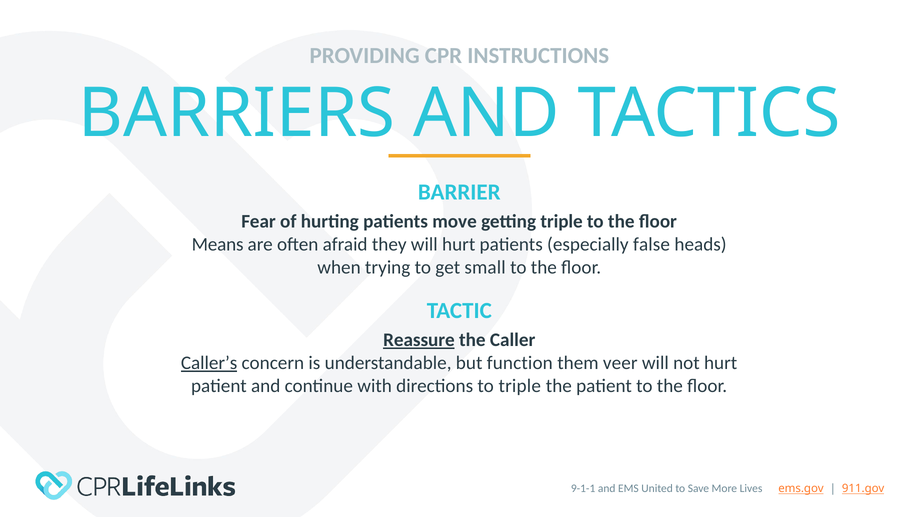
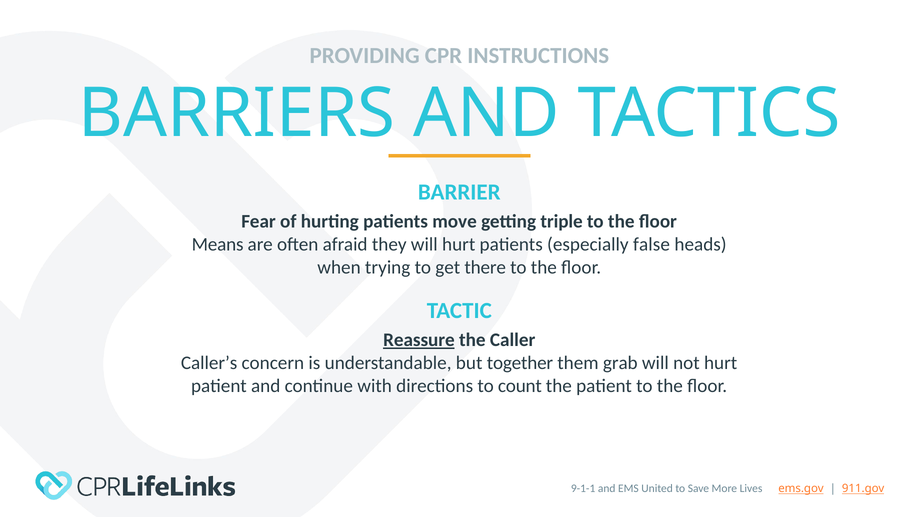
small: small -> there
Caller’s underline: present -> none
function: function -> together
veer: veer -> grab
to triple: triple -> count
